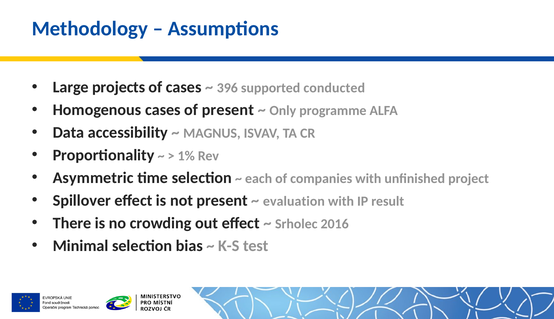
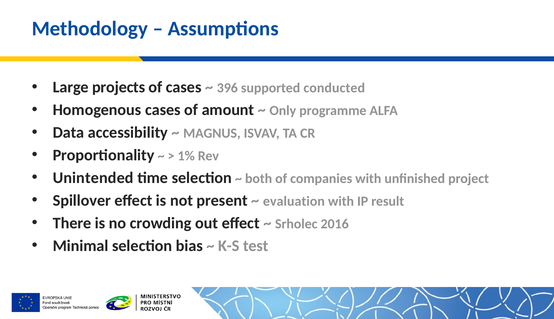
of present: present -> amount
Asymmetric: Asymmetric -> Unintended
each: each -> both
